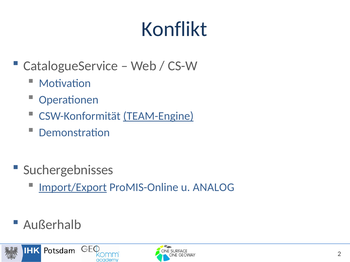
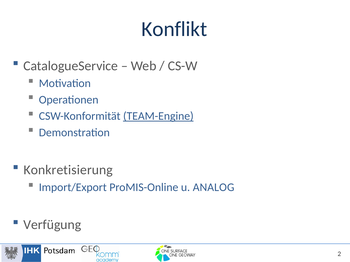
Suchergebnisses: Suchergebnisses -> Konkretisierung
Import/Export underline: present -> none
Außerhalb: Außerhalb -> Verfügung
